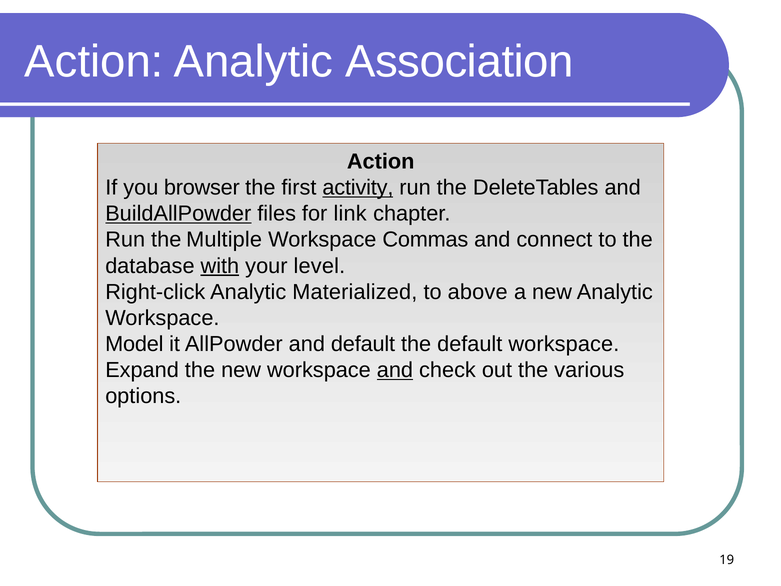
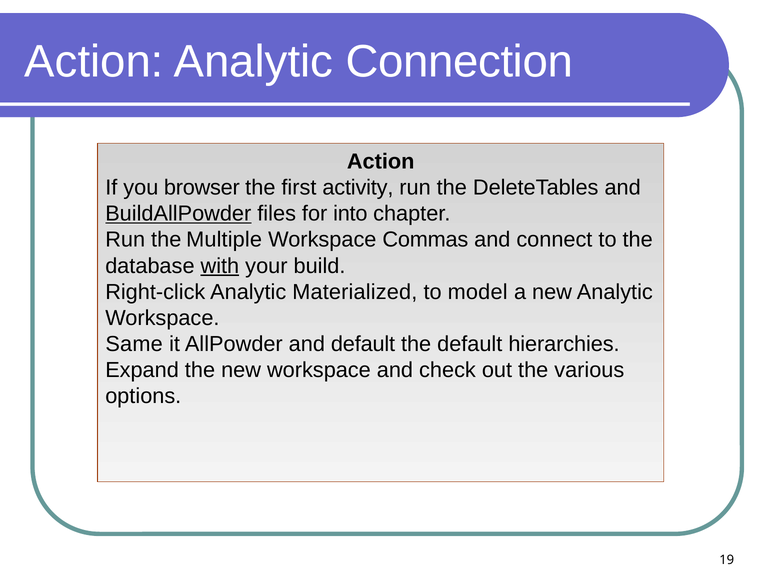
Association: Association -> Connection
activity underline: present -> none
link: link -> into
level: level -> build
above: above -> model
Model: Model -> Same
default workspace: workspace -> hierarchies
and at (395, 370) underline: present -> none
